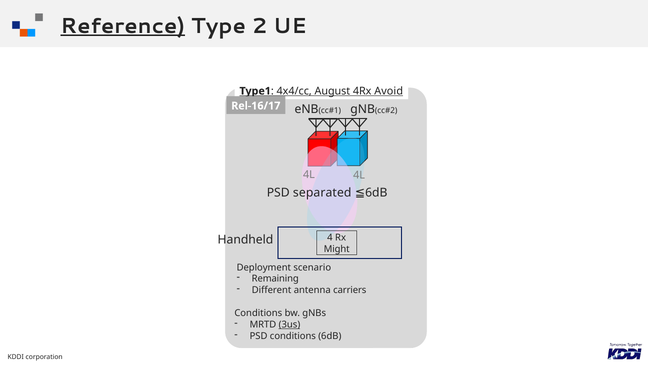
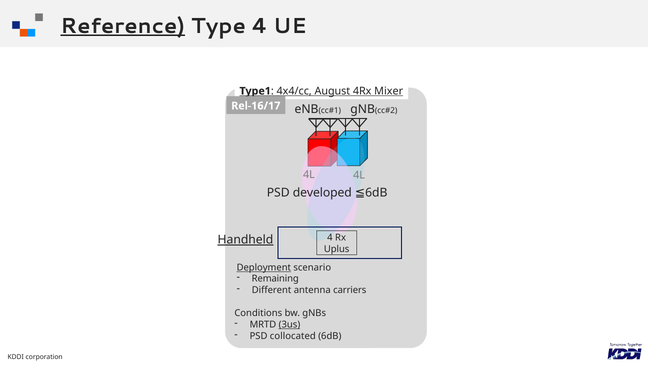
Type 2: 2 -> 4
Avoid: Avoid -> Mixer
separated: separated -> developed
Handheld underline: none -> present
Might: Might -> Uplus
Deployment underline: none -> present
PSD conditions: conditions -> collocated
